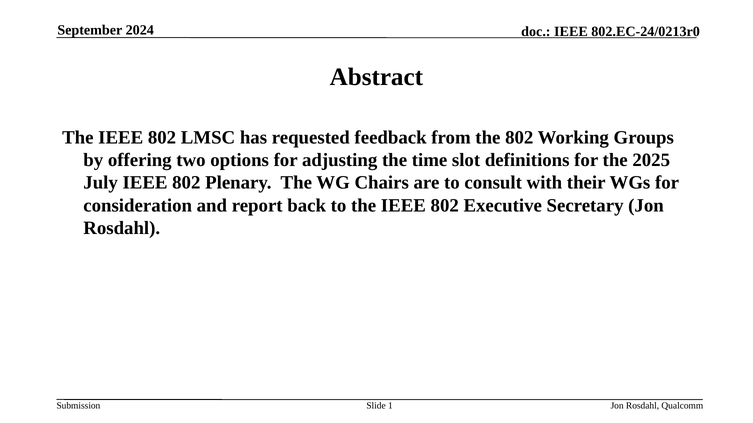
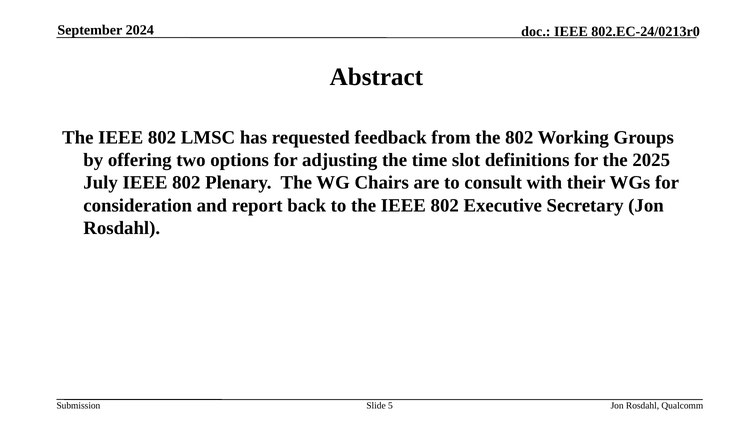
1: 1 -> 5
